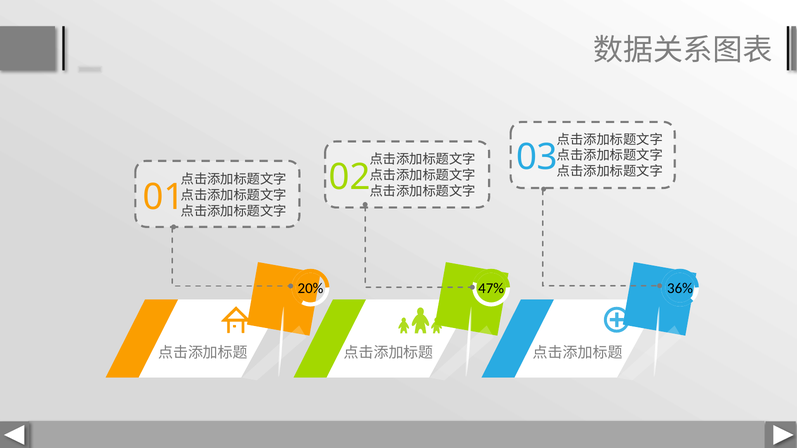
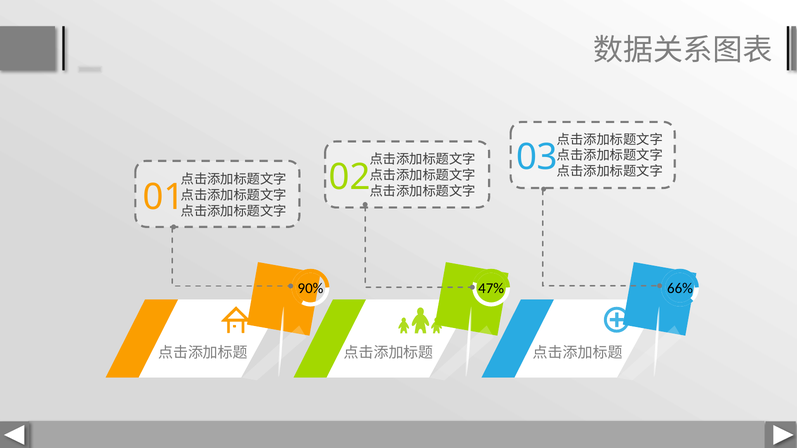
20%: 20% -> 90%
36%: 36% -> 66%
